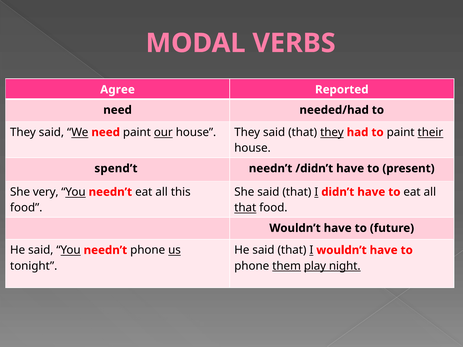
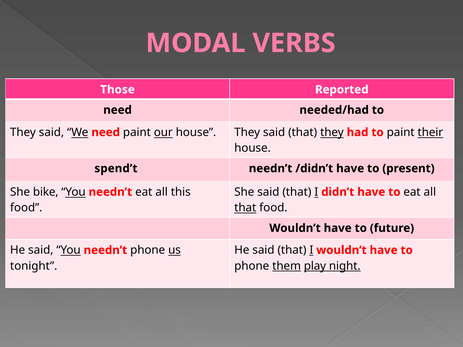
Agree: Agree -> Those
very: very -> bike
